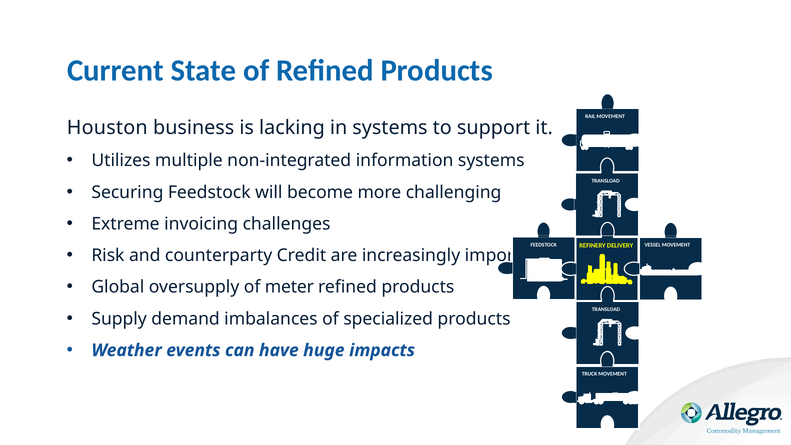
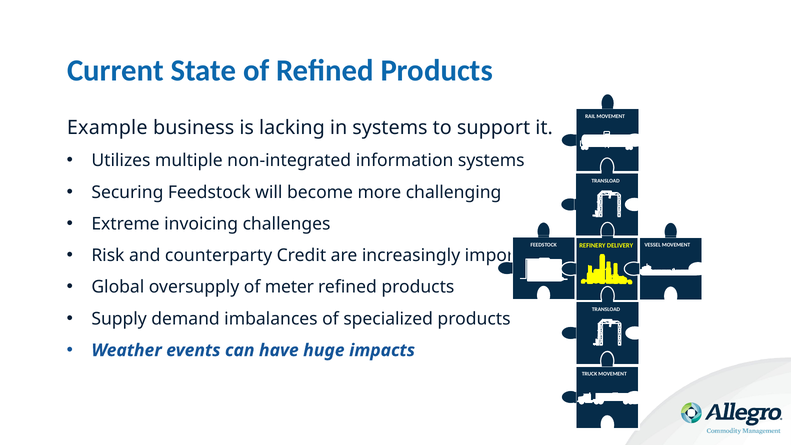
Houston: Houston -> Example
